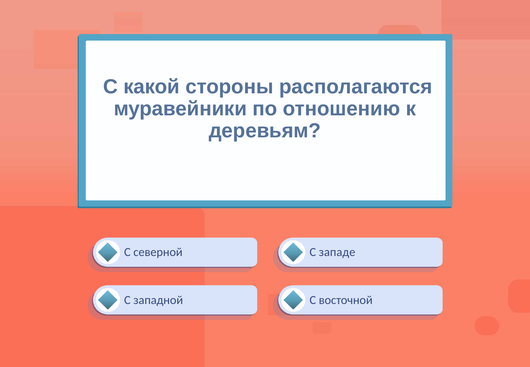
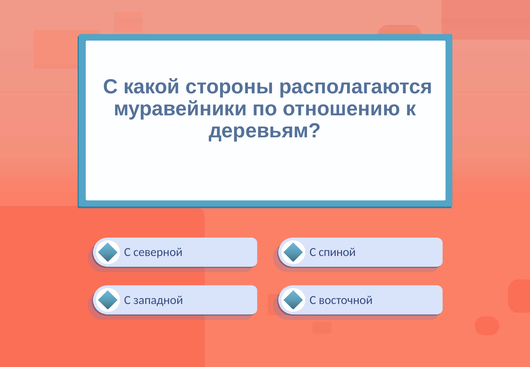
западе: западе -> спиной
